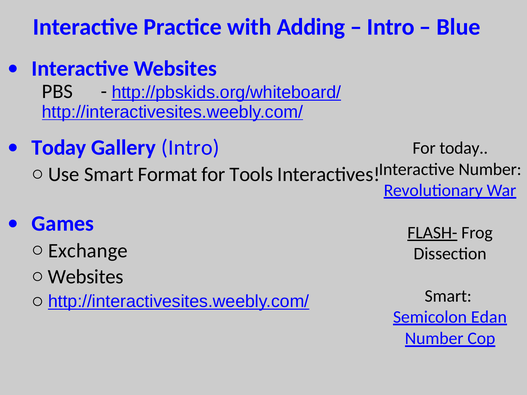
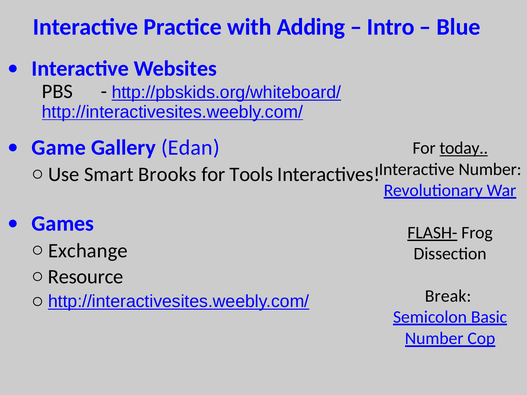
Today at (59, 148): Today -> Game
Gallery Intro: Intro -> Edan
today at (464, 148) underline: none -> present
Format: Format -> Brooks
Websites at (86, 277): Websites -> Resource
Smart at (448, 296): Smart -> Break
Edan: Edan -> Basic
